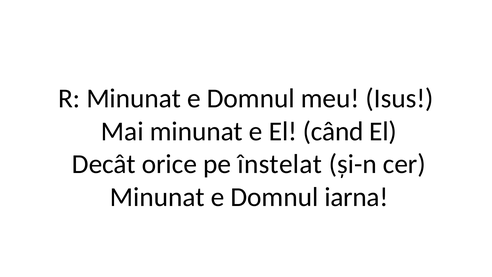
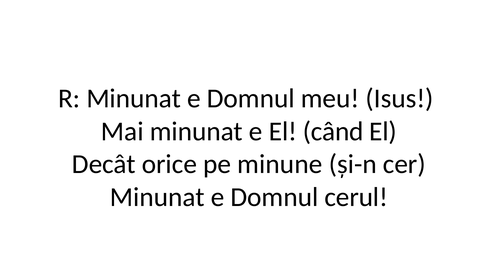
înstelat: înstelat -> minune
iarna: iarna -> cerul
